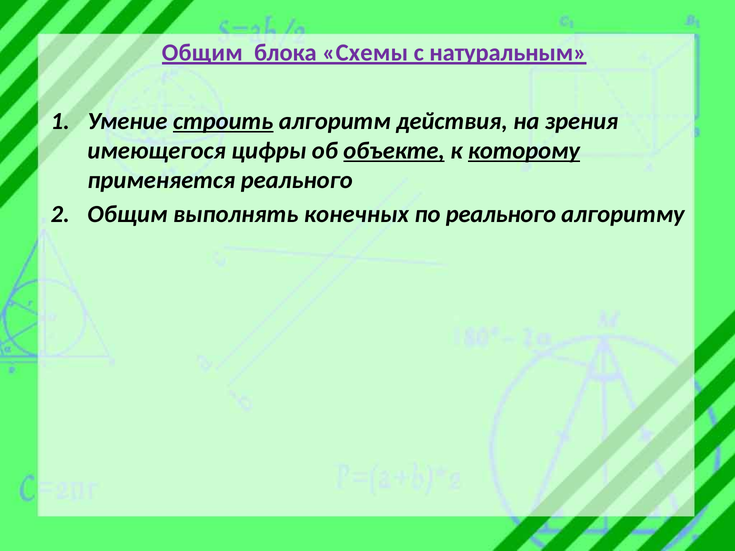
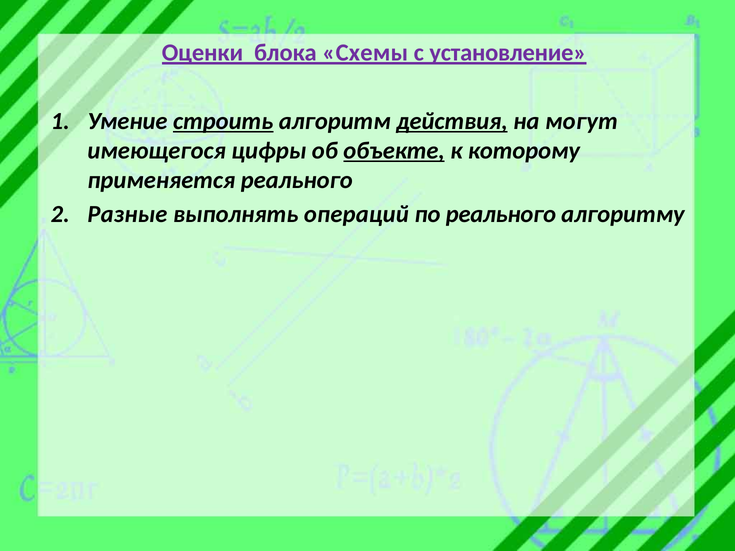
Общим at (202, 53): Общим -> Оценки
натуральным: натуральным -> установление
действия underline: none -> present
зрения: зрения -> могут
которому underline: present -> none
Общим at (127, 214): Общим -> Разные
конечных: конечных -> операций
